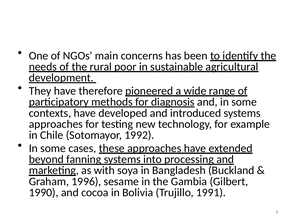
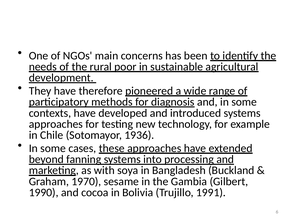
1992: 1992 -> 1936
1996: 1996 -> 1970
